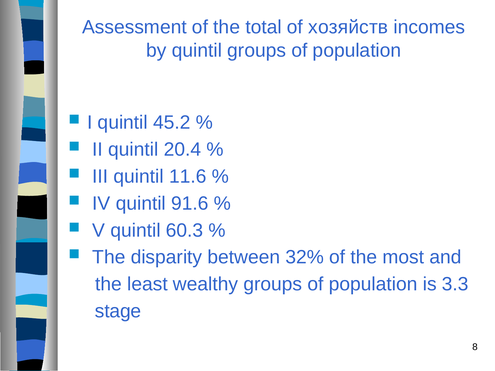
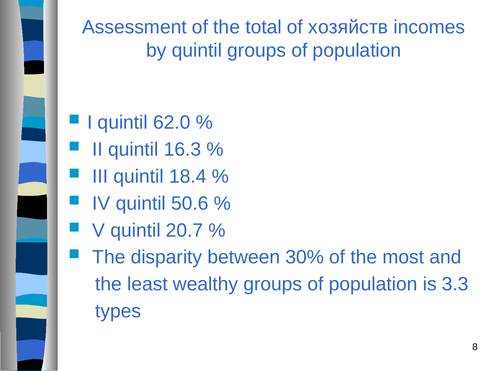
45.2: 45.2 -> 62.0
20.4: 20.4 -> 16.3
11.6: 11.6 -> 18.4
91.6: 91.6 -> 50.6
60.3: 60.3 -> 20.7
32%: 32% -> 30%
stage: stage -> types
